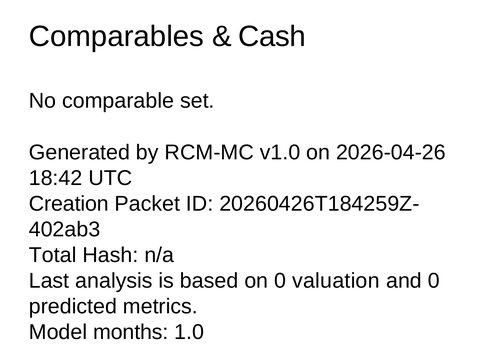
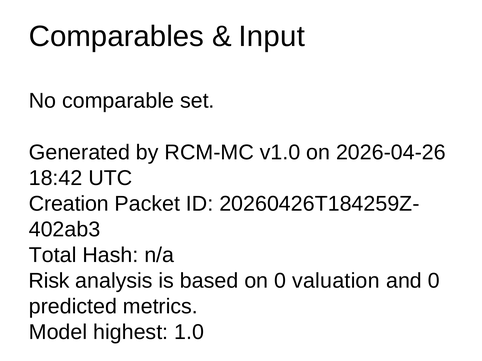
Cash: Cash -> Input
Last: Last -> Risk
months: months -> highest
